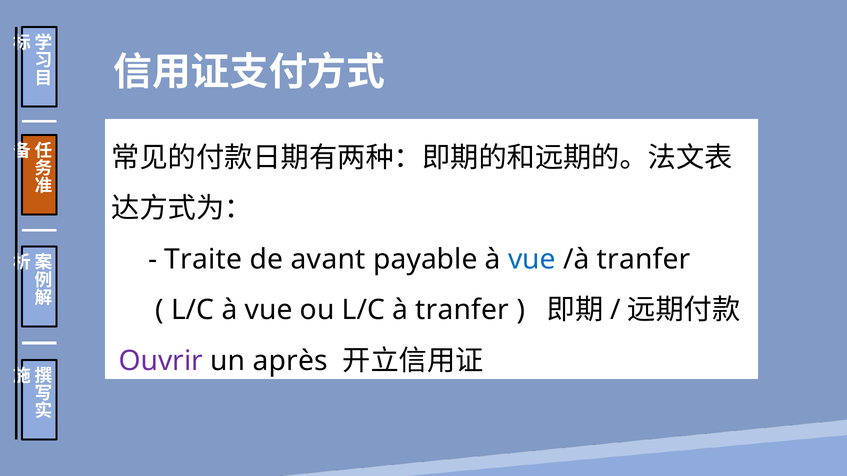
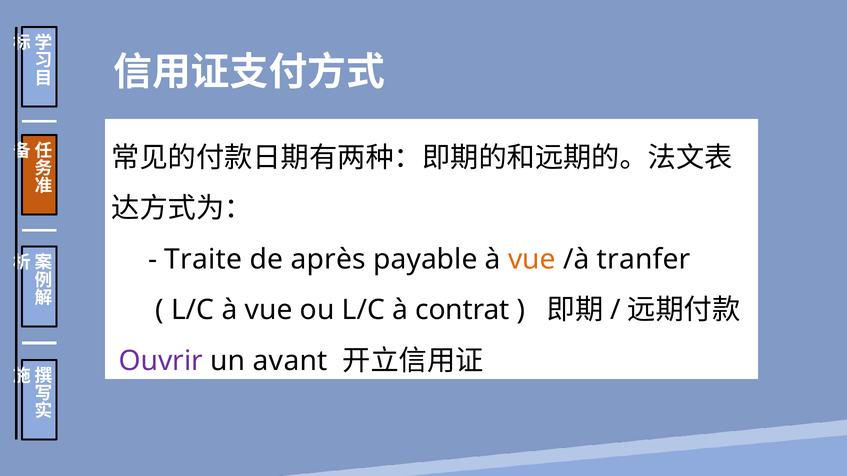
avant: avant -> après
vue at (532, 260) colour: blue -> orange
à tranfer: tranfer -> contrat
après: après -> avant
